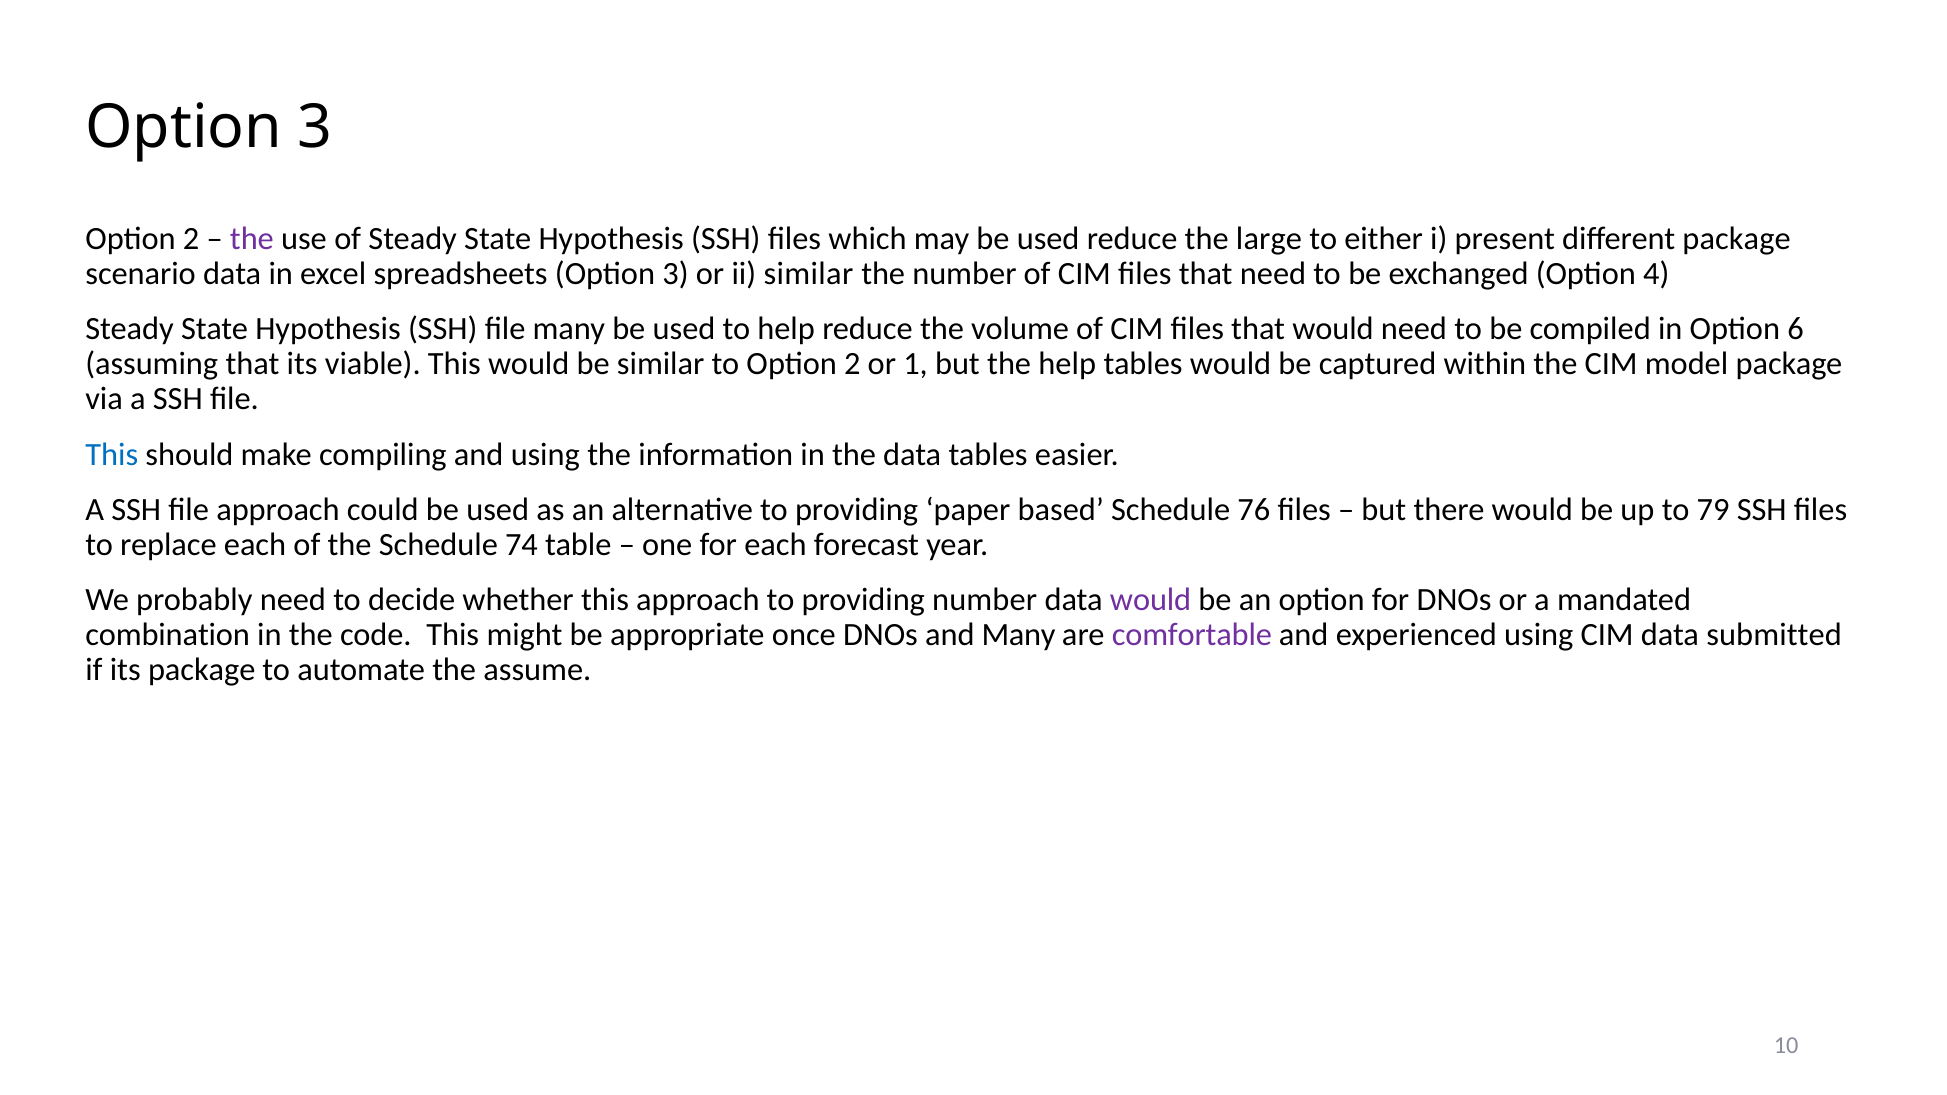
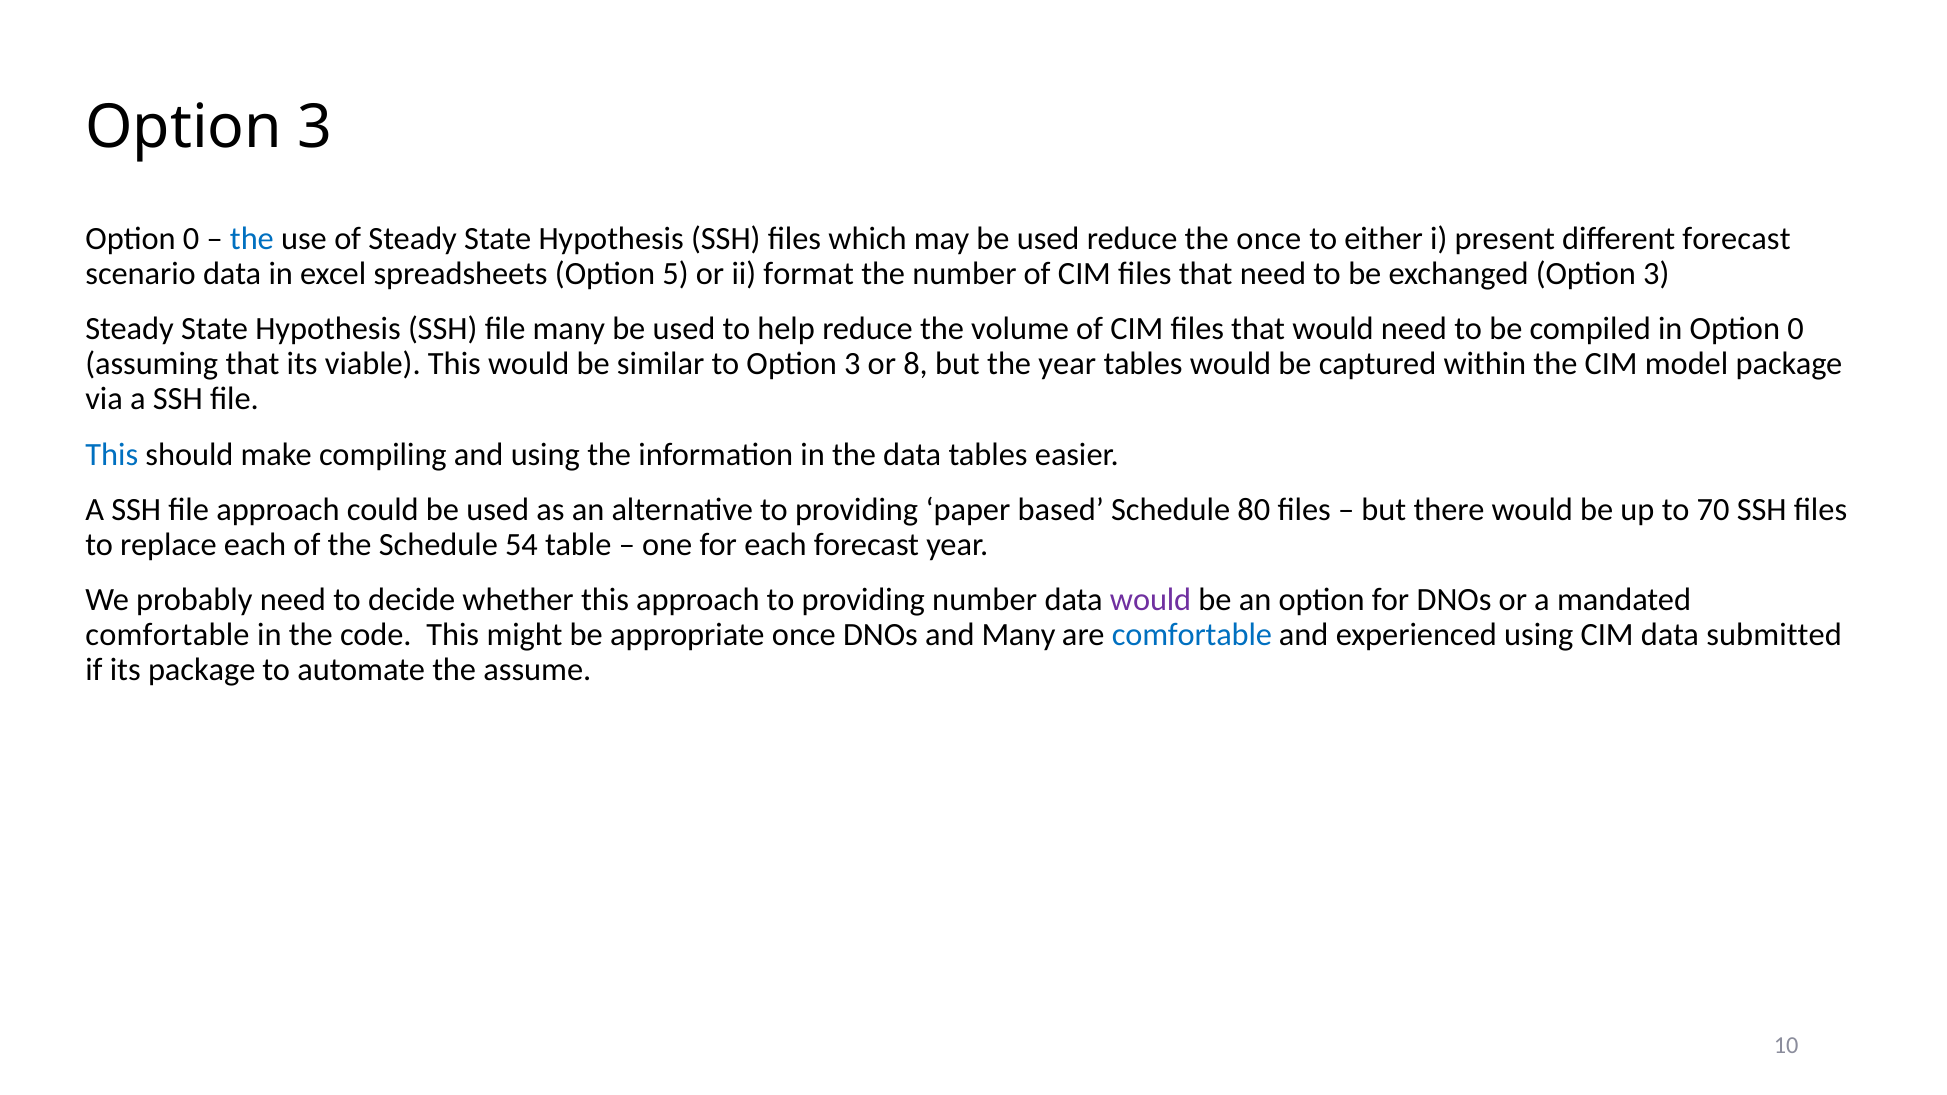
2 at (191, 239): 2 -> 0
the at (252, 239) colour: purple -> blue
the large: large -> once
different package: package -> forecast
spreadsheets Option 3: 3 -> 5
ii similar: similar -> format
exchanged Option 4: 4 -> 3
in Option 6: 6 -> 0
to Option 2: 2 -> 3
1: 1 -> 8
the help: help -> year
76: 76 -> 80
79: 79 -> 70
74: 74 -> 54
combination at (168, 635): combination -> comfortable
comfortable at (1192, 635) colour: purple -> blue
